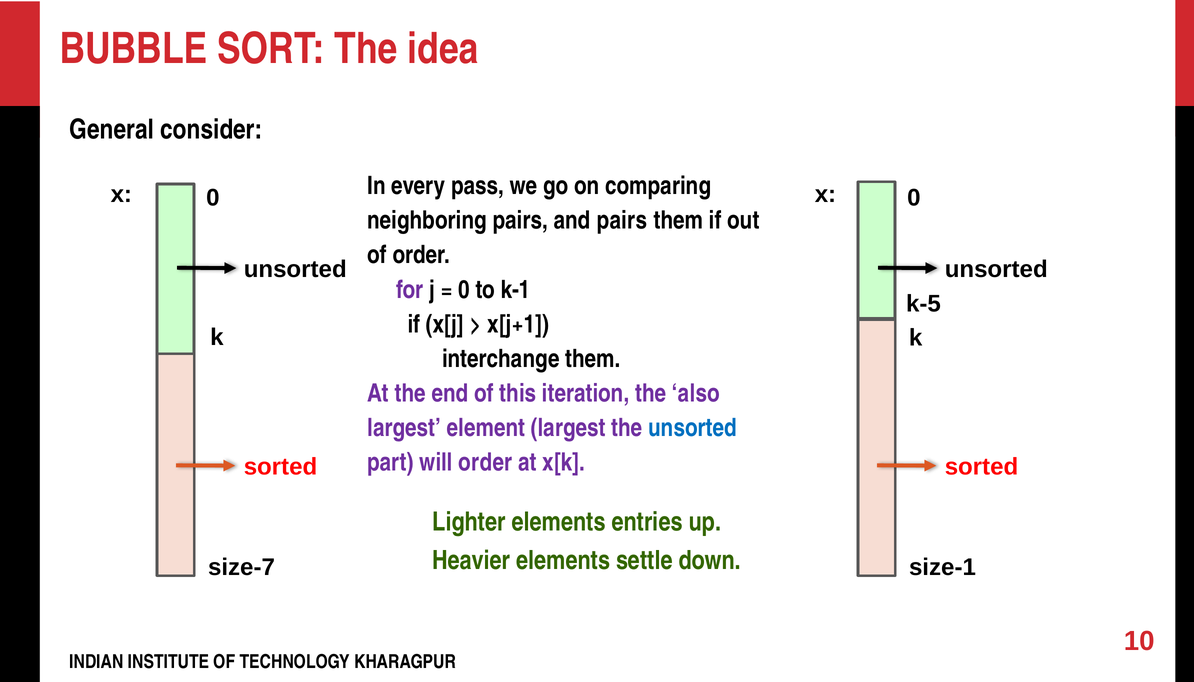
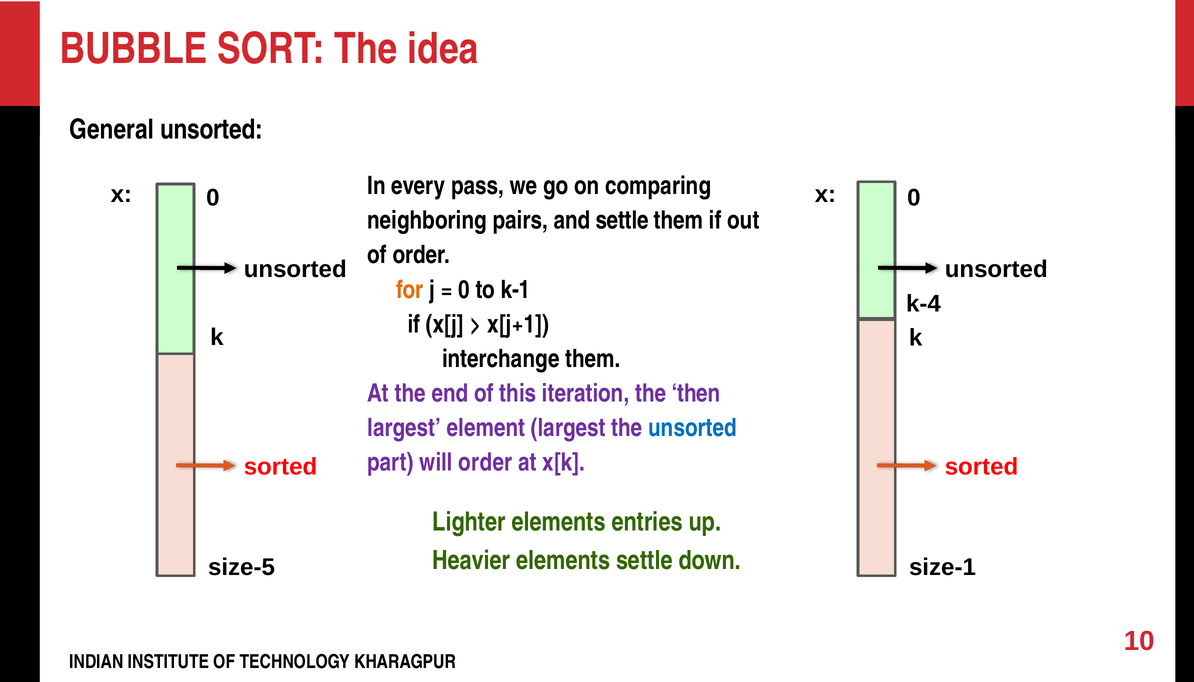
General consider: consider -> unsorted
and pairs: pairs -> settle
for colour: purple -> orange
k-5: k-5 -> k-4
also: also -> then
size-7: size-7 -> size-5
